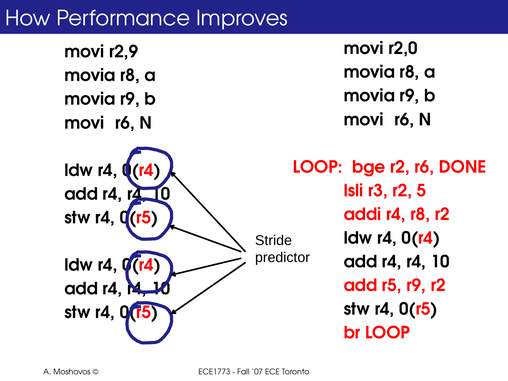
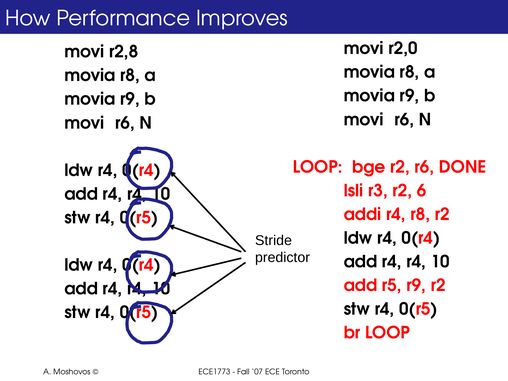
r2,9: r2,9 -> r2,8
5: 5 -> 6
